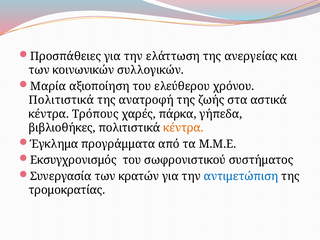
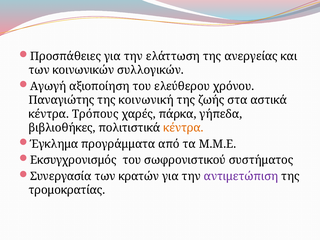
Μαρία: Μαρία -> Αγωγή
Πολιτιστικά at (61, 100): Πολιτιστικά -> Παναγιώτης
ανατροφή: ανατροφή -> κοινωνική
αντιμετώπιση colour: blue -> purple
